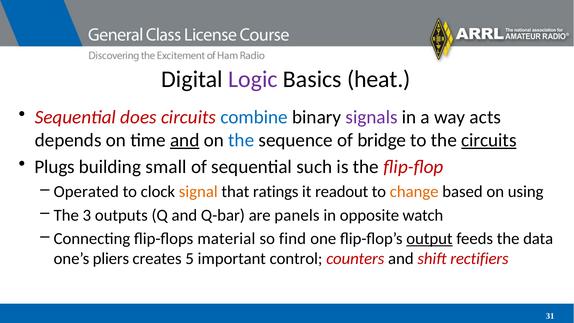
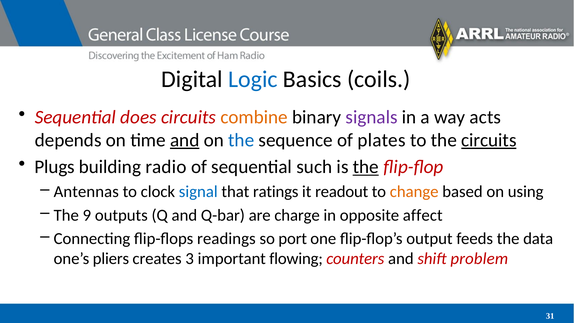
Logic colour: purple -> blue
heat: heat -> coils
combine colour: blue -> orange
bridge: bridge -> plates
small: small -> radio
the at (366, 167) underline: none -> present
Operated: Operated -> Antennas
signal colour: orange -> blue
3: 3 -> 9
panels: panels -> charge
watch: watch -> affect
material: material -> readings
find: find -> port
output underline: present -> none
5: 5 -> 3
control: control -> flowing
rectifiers: rectifiers -> problem
